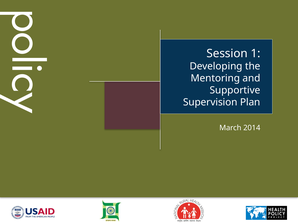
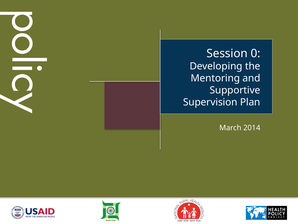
1: 1 -> 0
